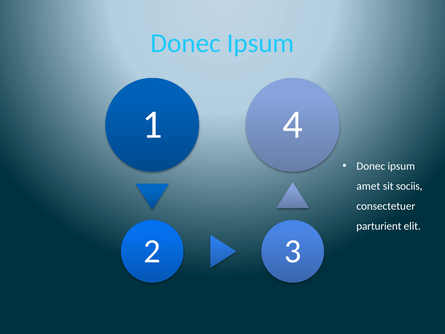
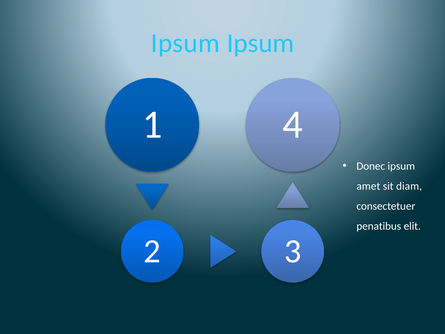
Donec at (186, 43): Donec -> Ipsum
sociis: sociis -> diam
parturient: parturient -> penatibus
